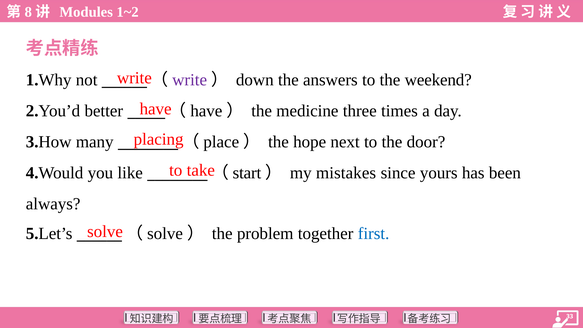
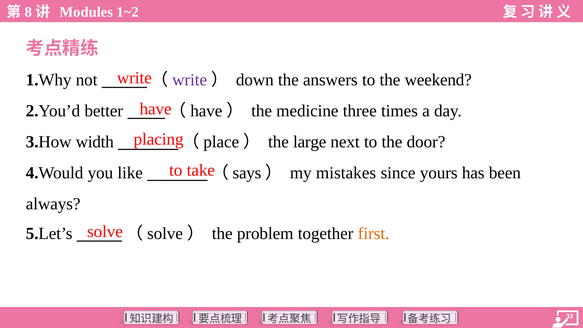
many: many -> width
hope: hope -> large
start: start -> says
first colour: blue -> orange
